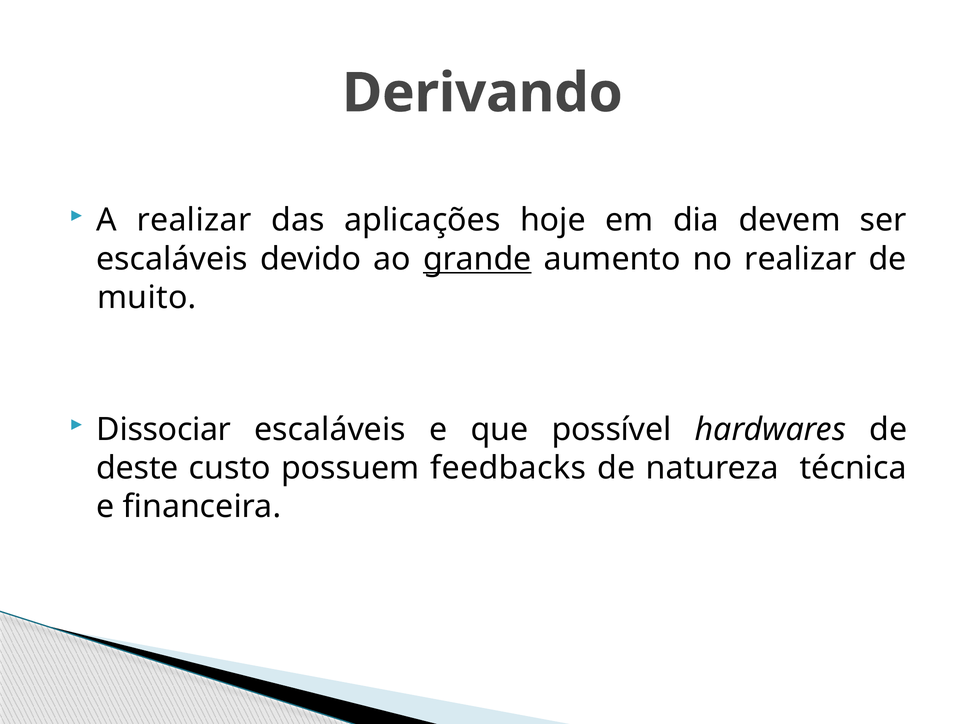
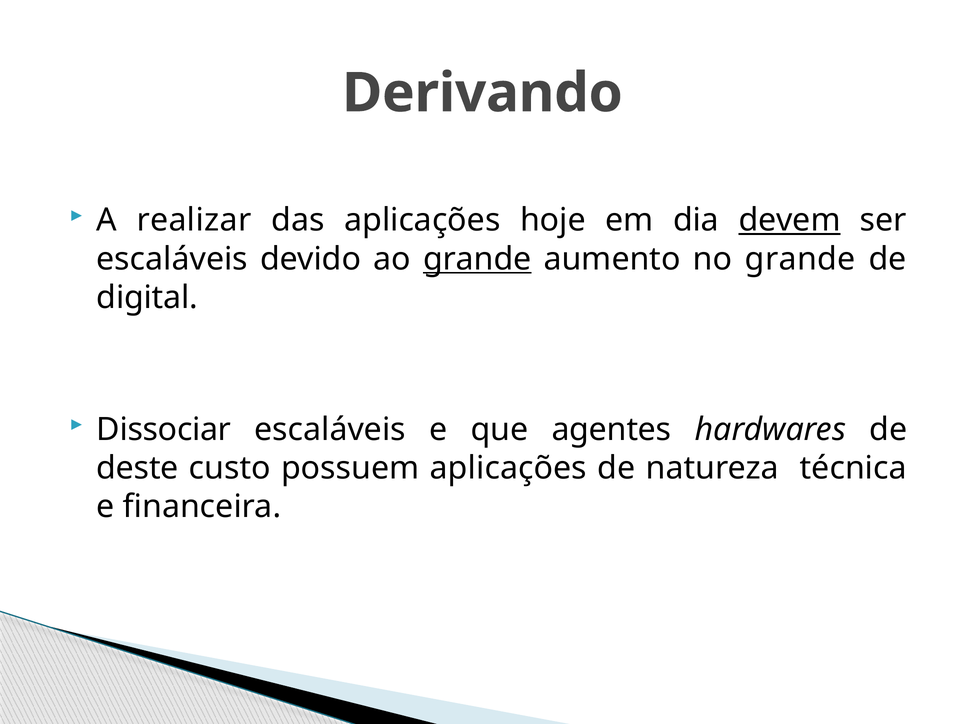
devem underline: none -> present
no realizar: realizar -> grande
muito: muito -> digital
possível: possível -> agentes
possuem feedbacks: feedbacks -> aplicações
